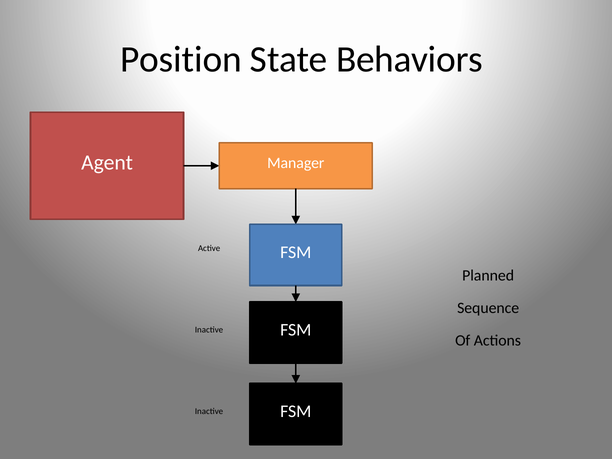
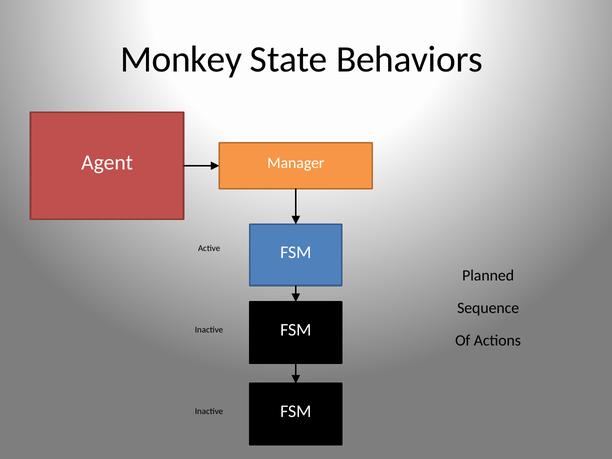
Position: Position -> Monkey
